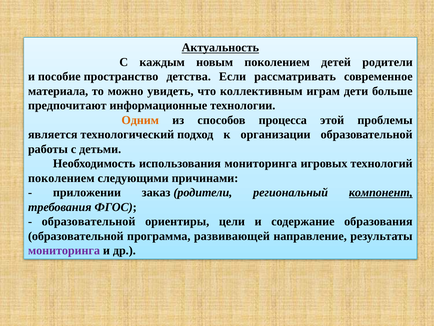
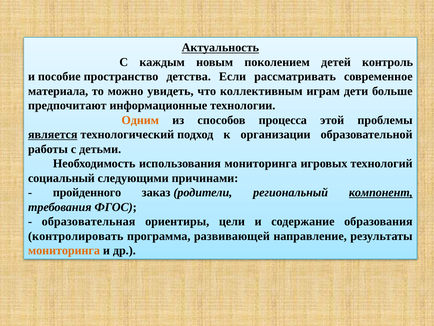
детей родители: родители -> контроль
является underline: none -> present
поколением at (61, 178): поколением -> социальный
приложении: приложении -> пройденного
образовательной at (89, 221): образовательной -> образовательная
образовательной at (76, 236): образовательной -> контролировать
мониторинга at (64, 250) colour: purple -> orange
